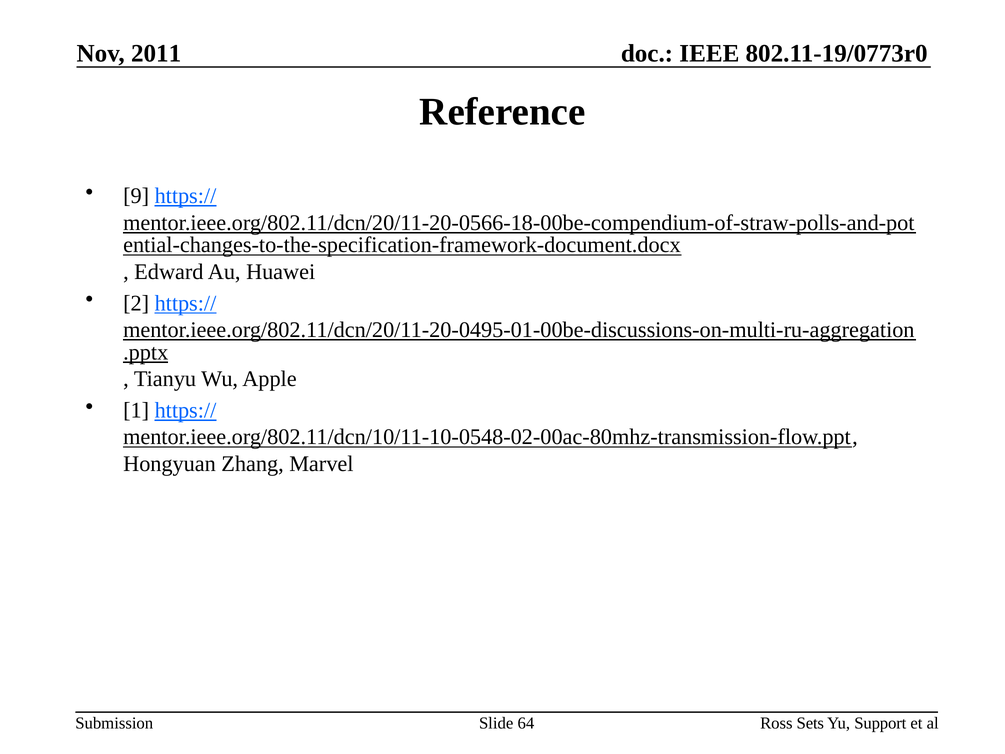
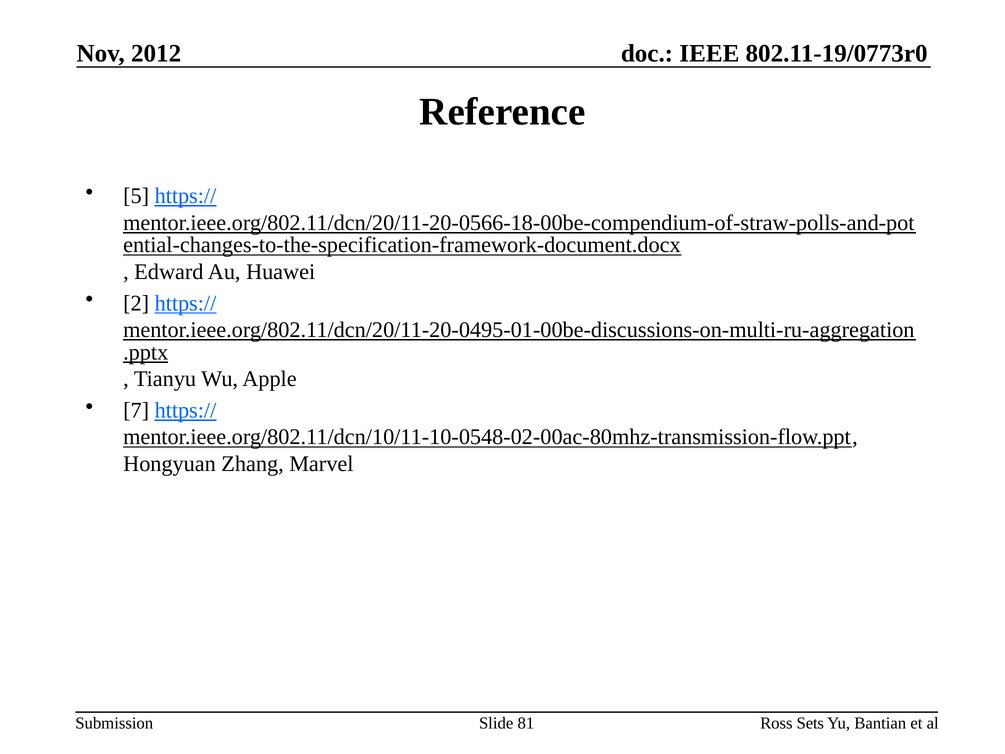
2011: 2011 -> 2012
9: 9 -> 5
1: 1 -> 7
64: 64 -> 81
Support: Support -> Bantian
